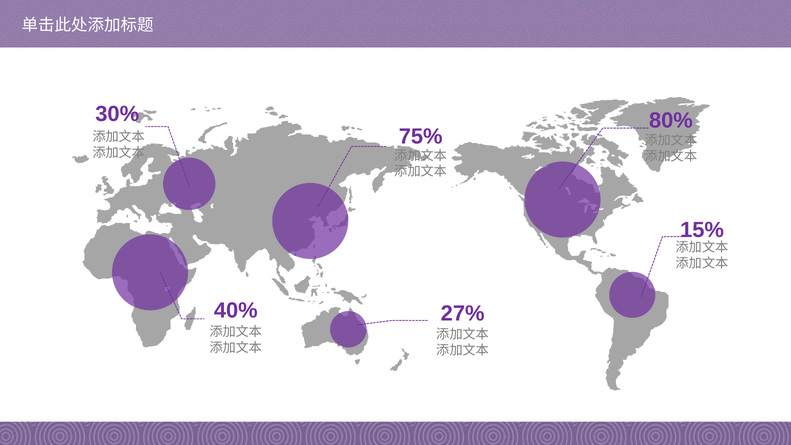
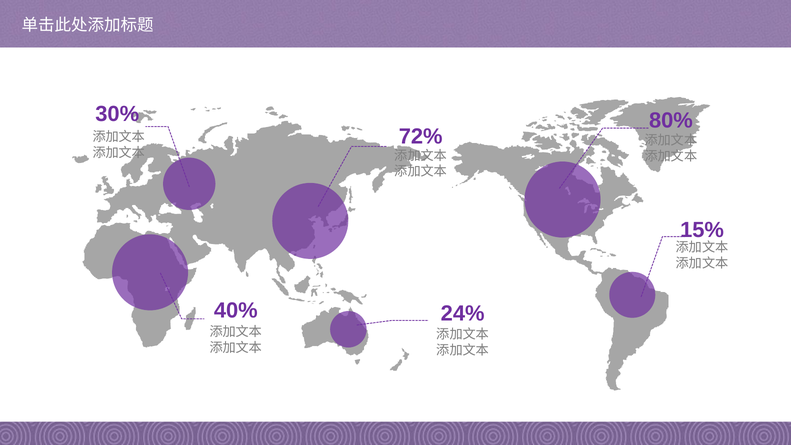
75%: 75% -> 72%
27%: 27% -> 24%
